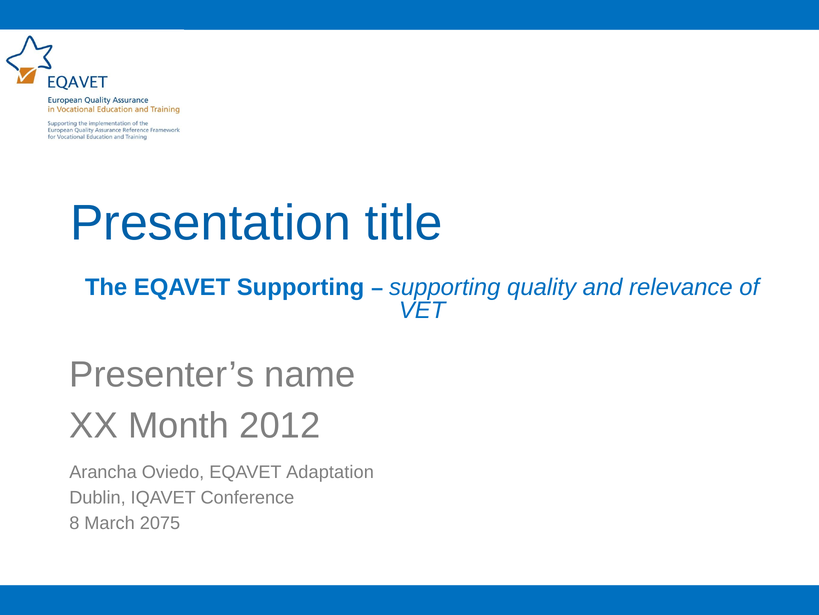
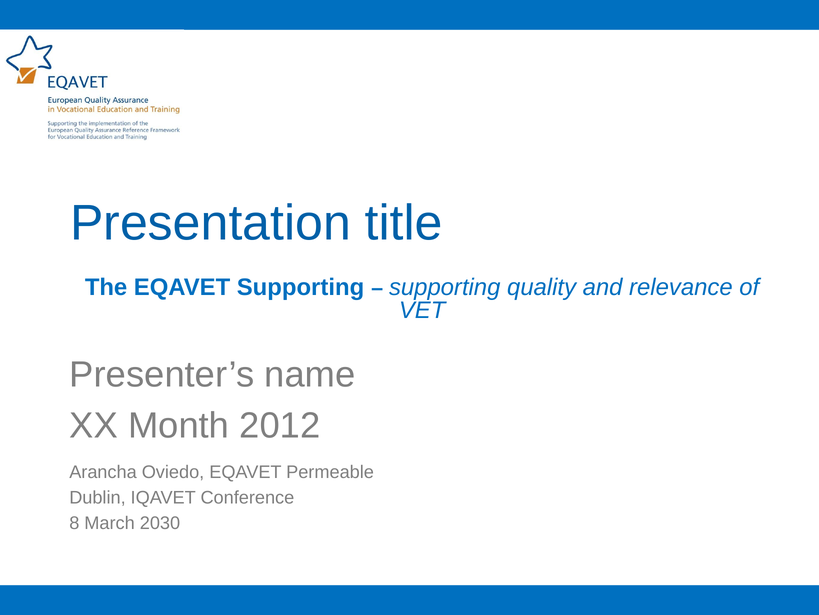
Adaptation: Adaptation -> Permeable
2075: 2075 -> 2030
